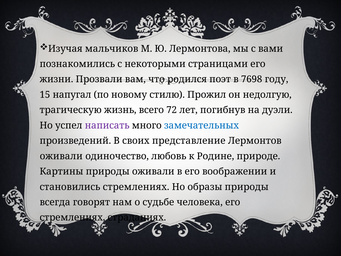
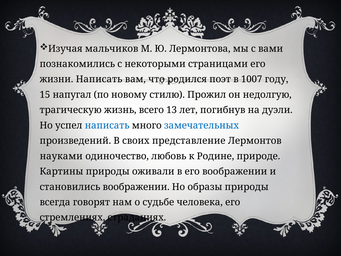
жизни Прозвали: Прозвали -> Написать
7698: 7698 -> 1007
72: 72 -> 13
написать at (107, 125) colour: purple -> blue
оживали at (61, 156): оживали -> науками
становились стремлениях: стремлениях -> воображении
